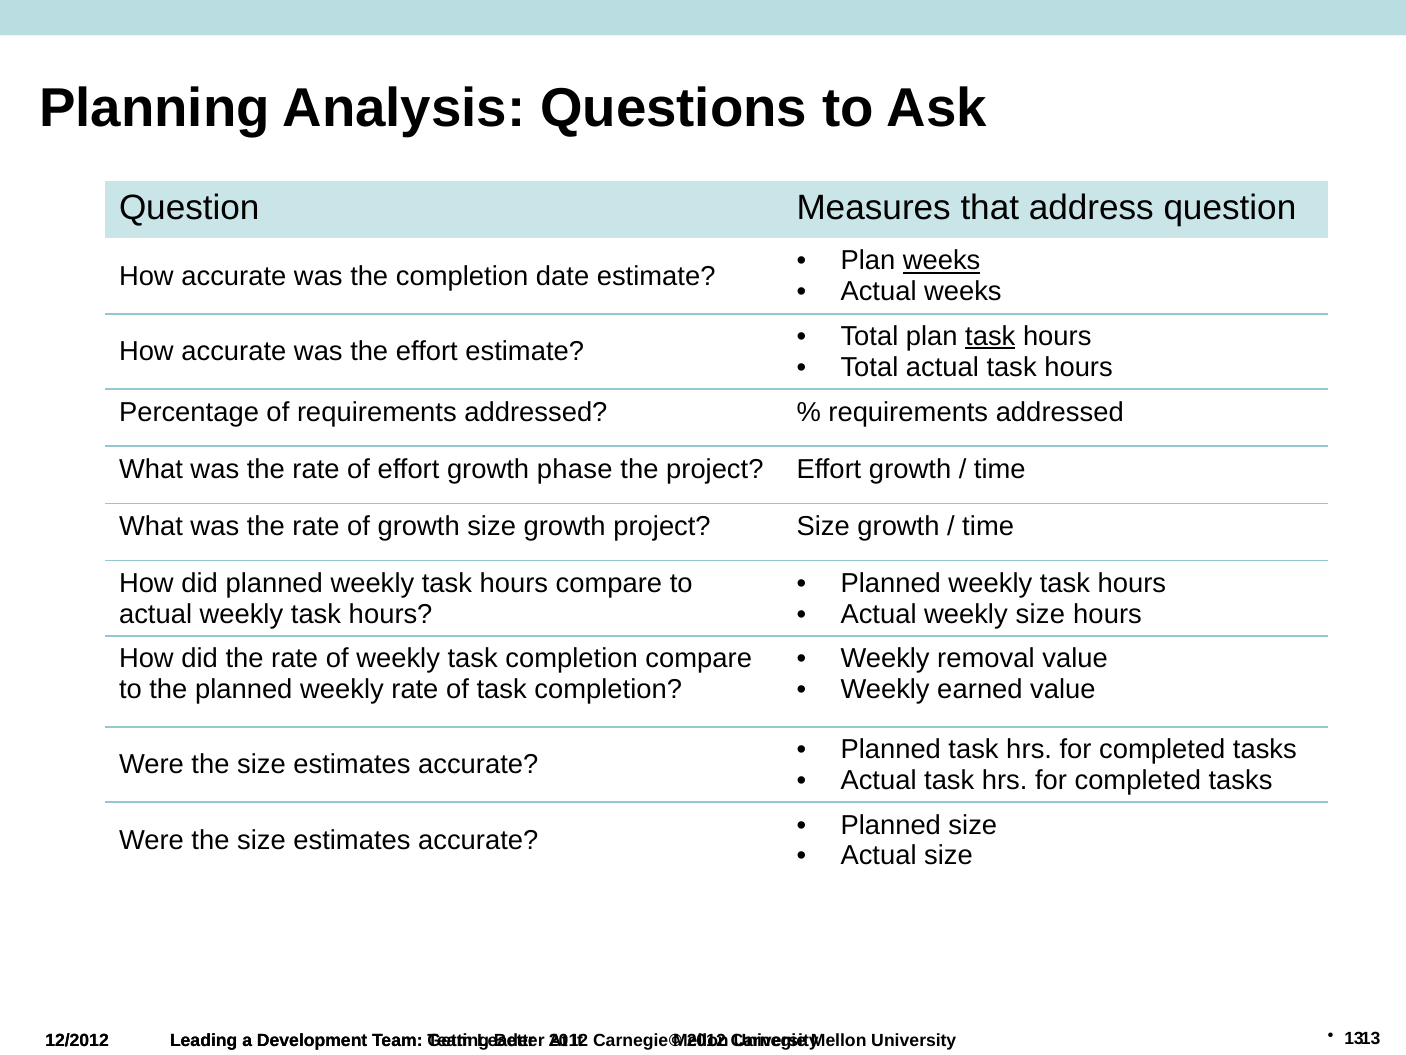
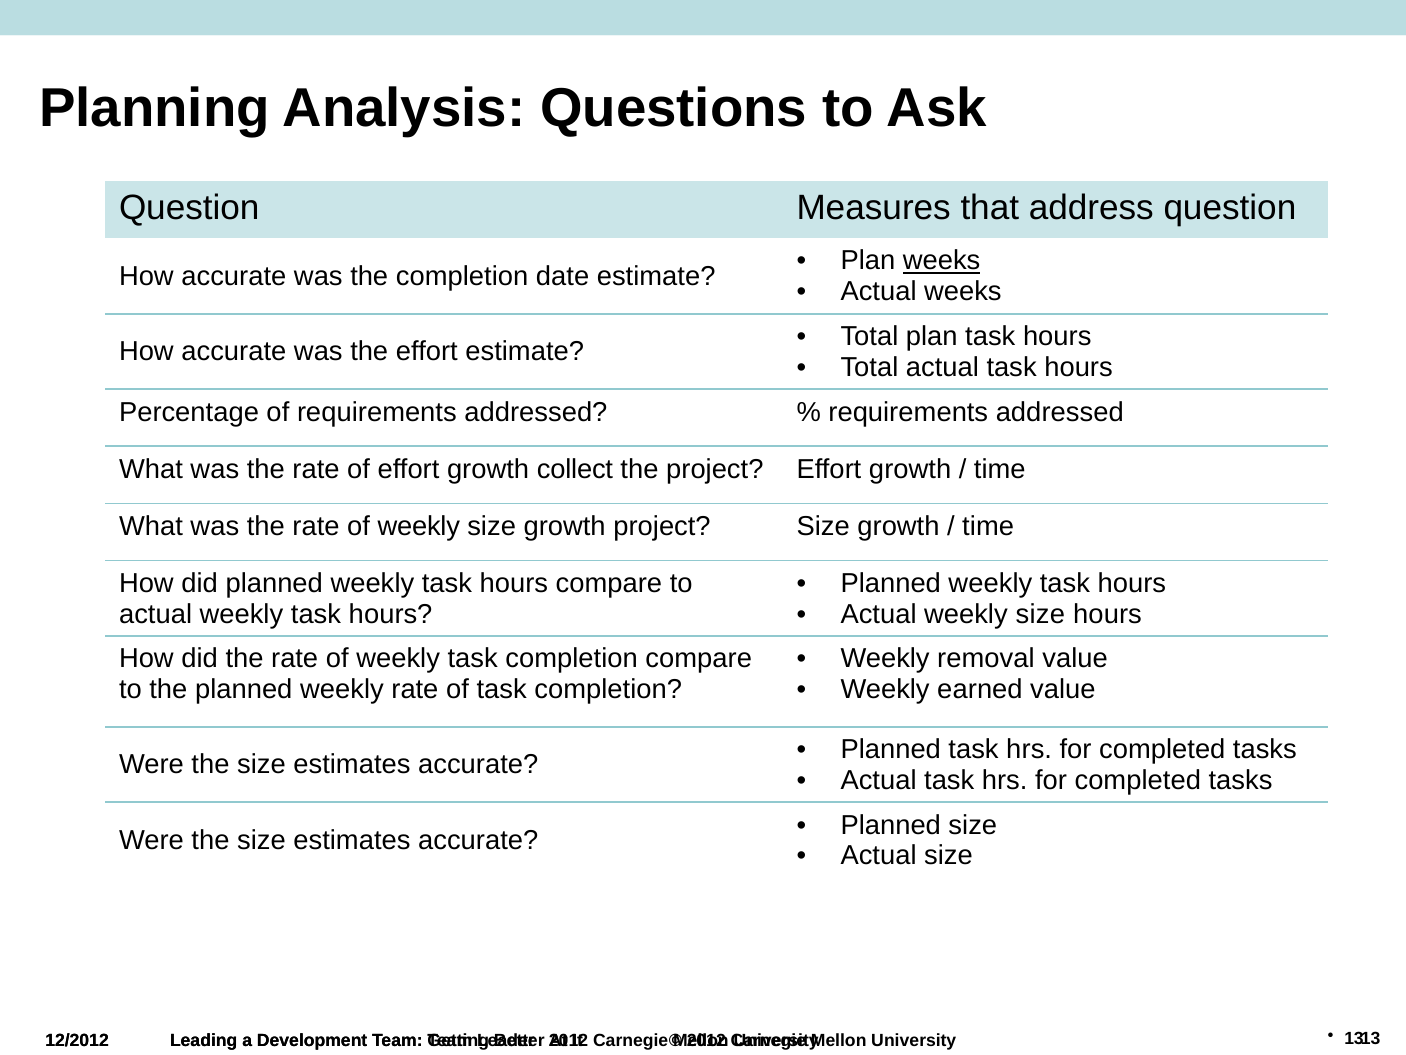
task at (990, 336) underline: present -> none
phase: phase -> collect
growth at (419, 526): growth -> weekly
